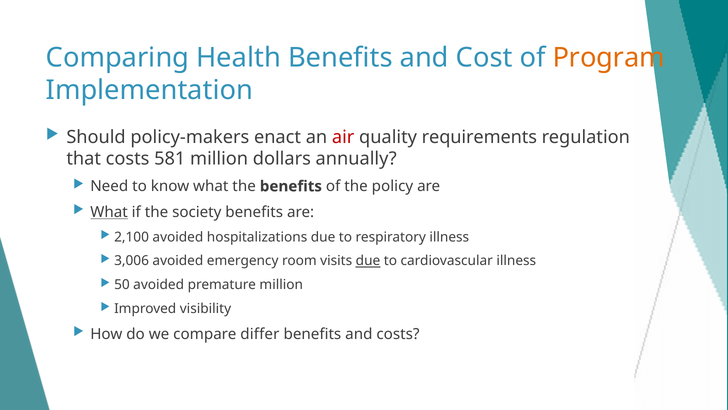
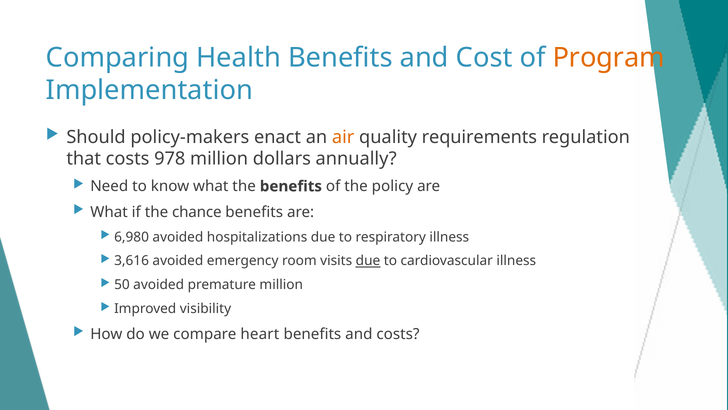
air colour: red -> orange
581: 581 -> 978
What at (109, 212) underline: present -> none
society: society -> chance
2,100: 2,100 -> 6,980
3,006: 3,006 -> 3,616
differ: differ -> heart
